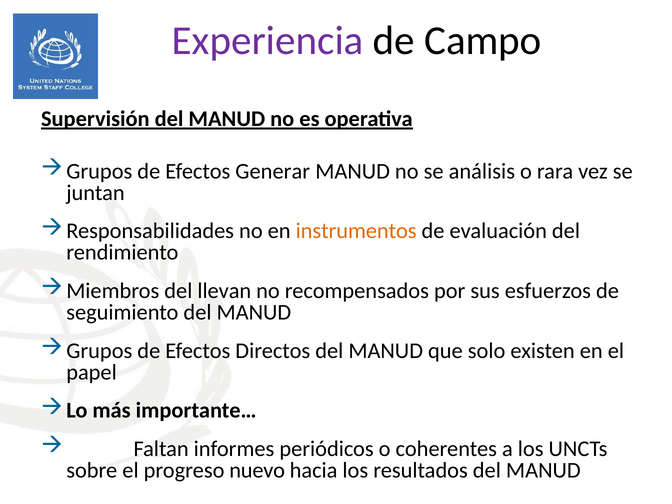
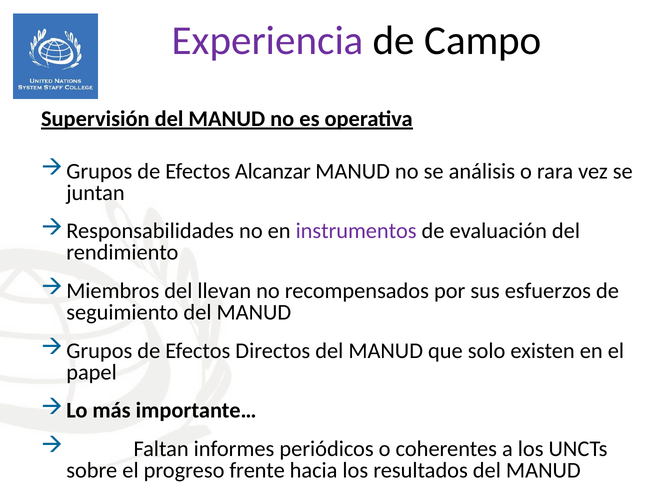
Generar: Generar -> Alcanzar
instrumentos colour: orange -> purple
nuevo: nuevo -> frente
